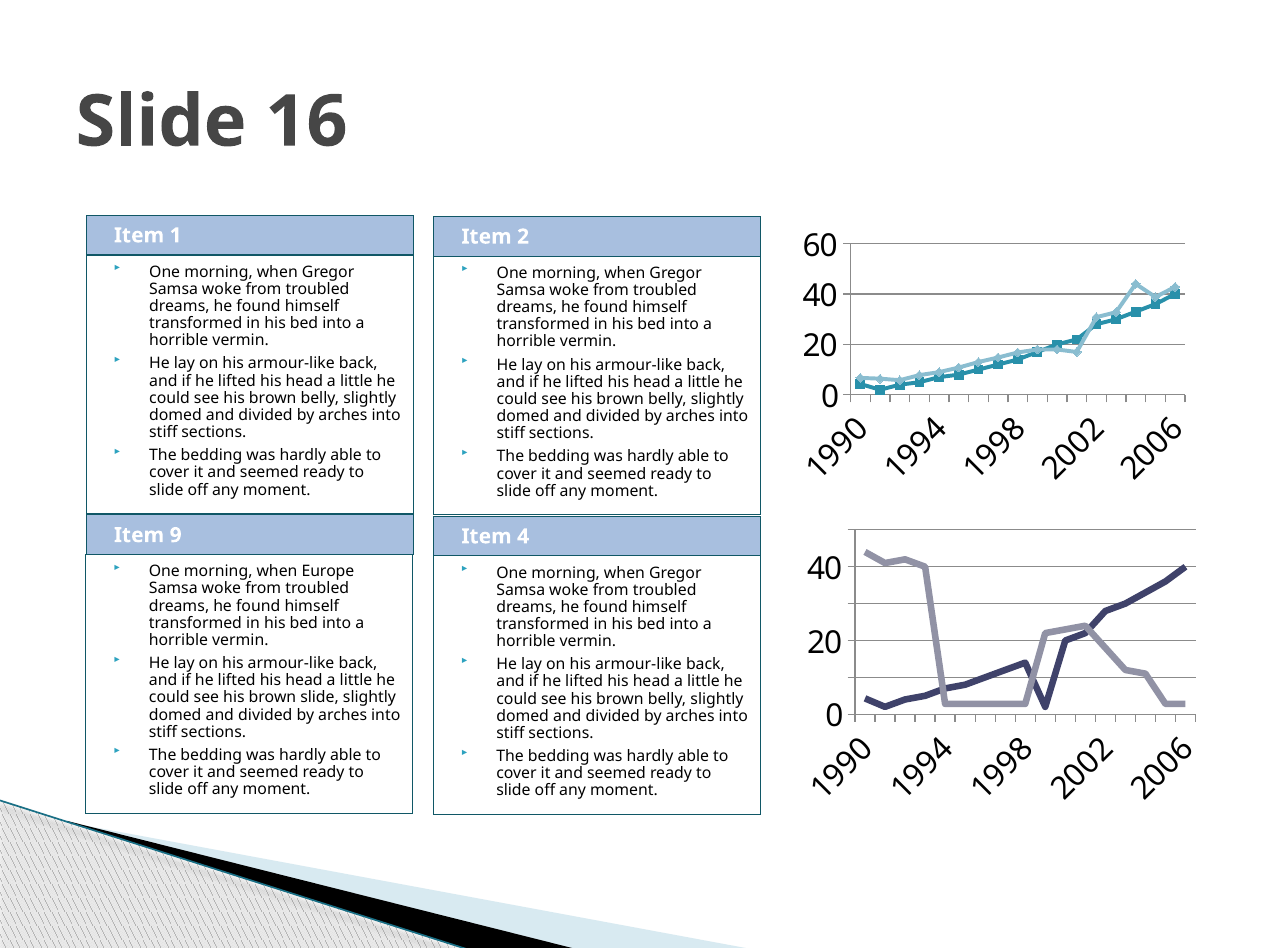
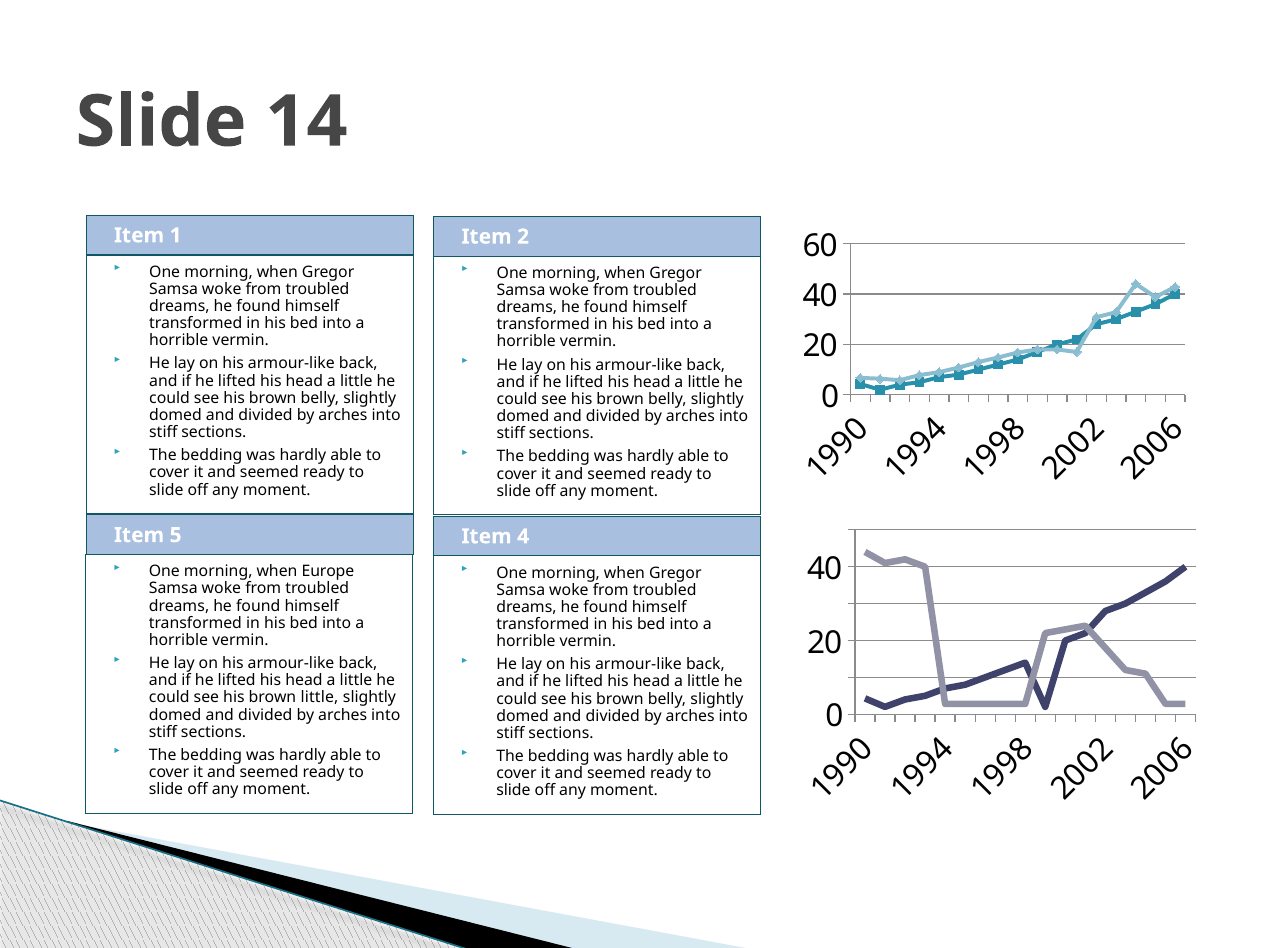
16: 16 -> 14
Item 9: 9 -> 5
brown slide: slide -> little
